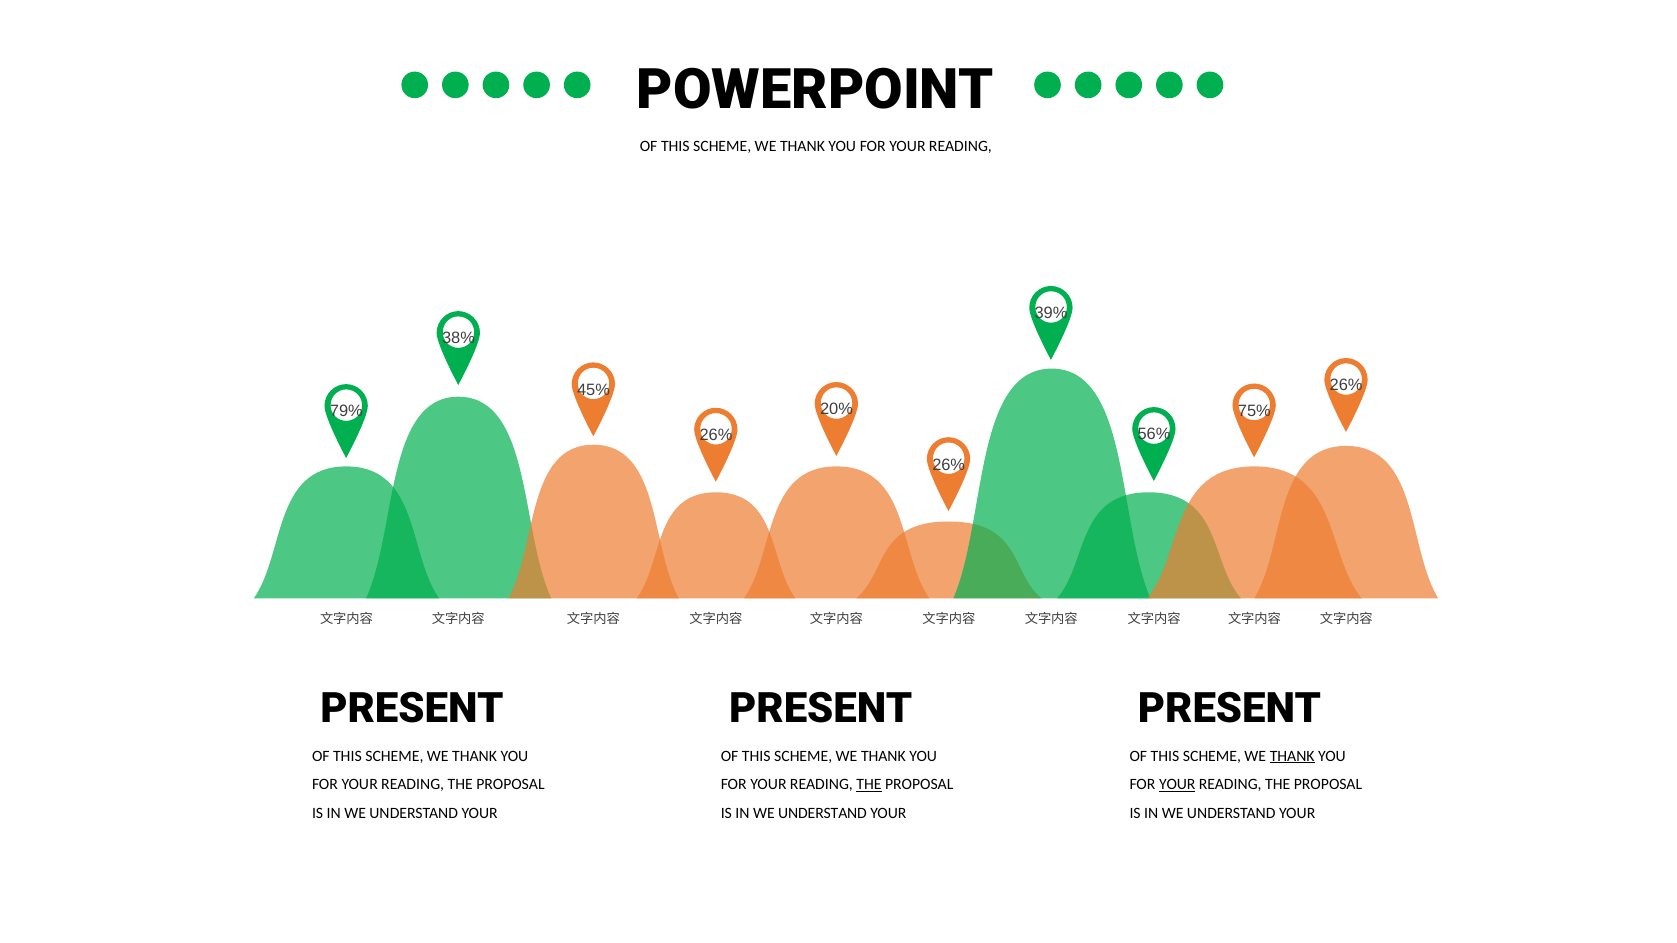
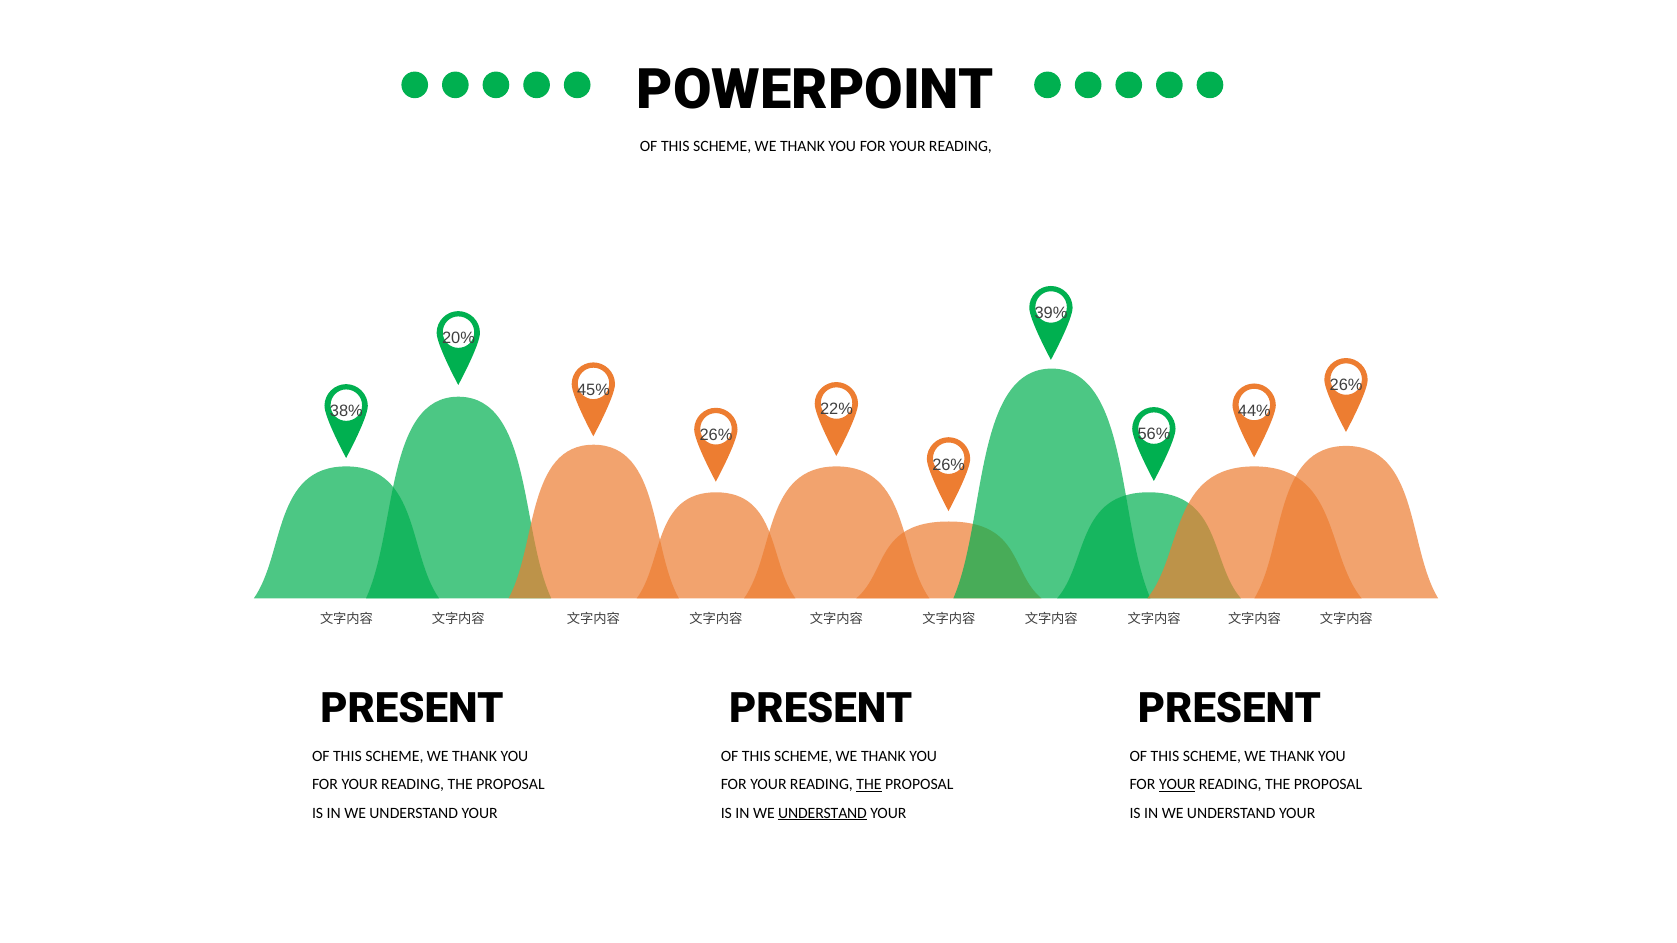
38%: 38% -> 20%
20%: 20% -> 22%
75%: 75% -> 44%
79%: 79% -> 38%
THANK at (1292, 756) underline: present -> none
UNDERSTAND at (823, 813) underline: none -> present
